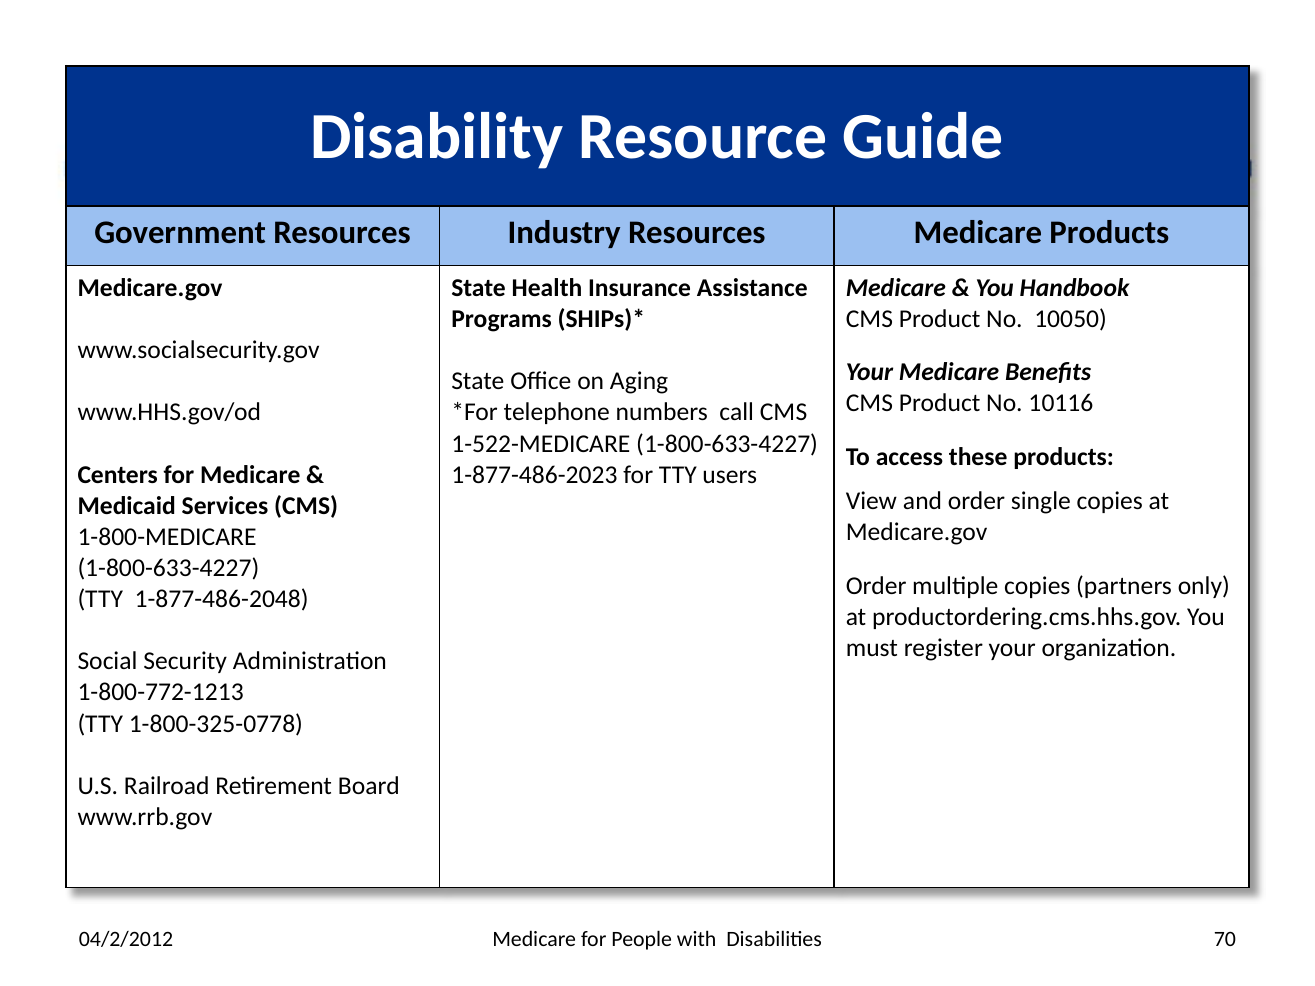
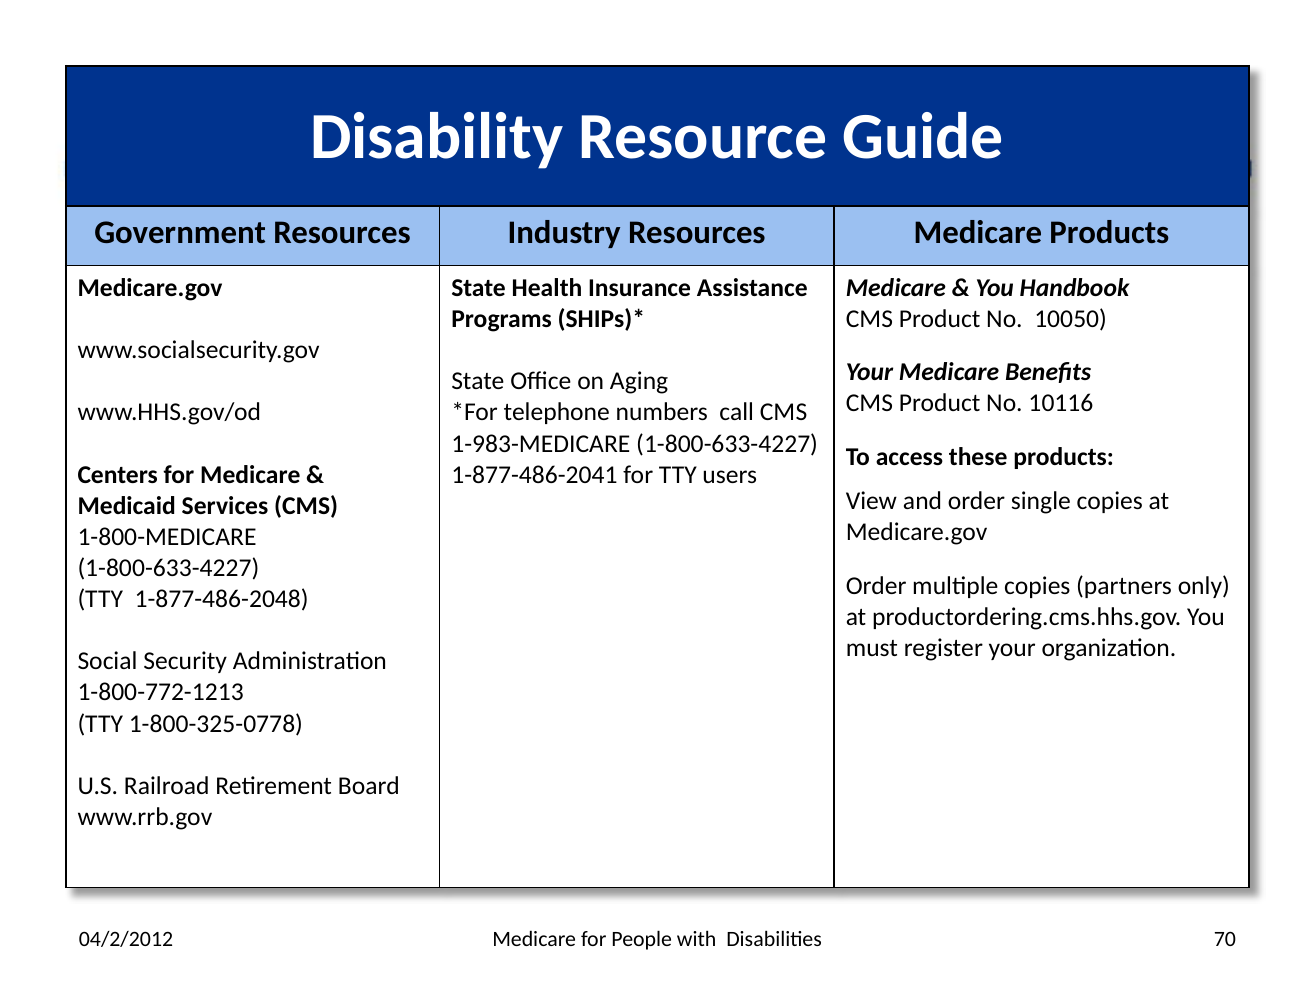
1-522-MEDICARE: 1-522-MEDICARE -> 1-983-MEDICARE
1-877-486-2023: 1-877-486-2023 -> 1-877-486-2041
